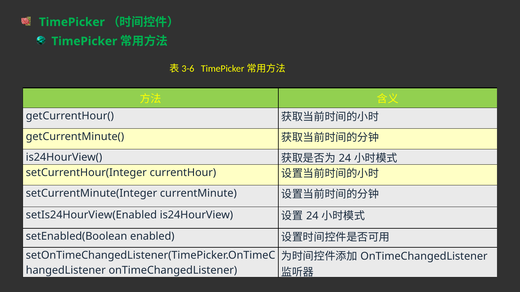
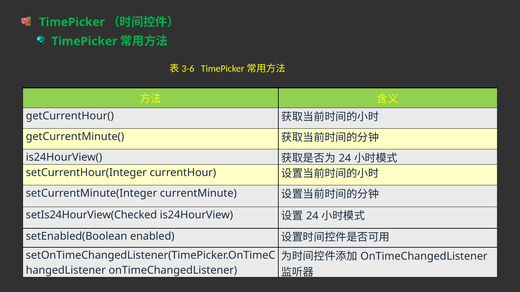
setIs24HourView(Enabled: setIs24HourView(Enabled -> setIs24HourView(Checked
